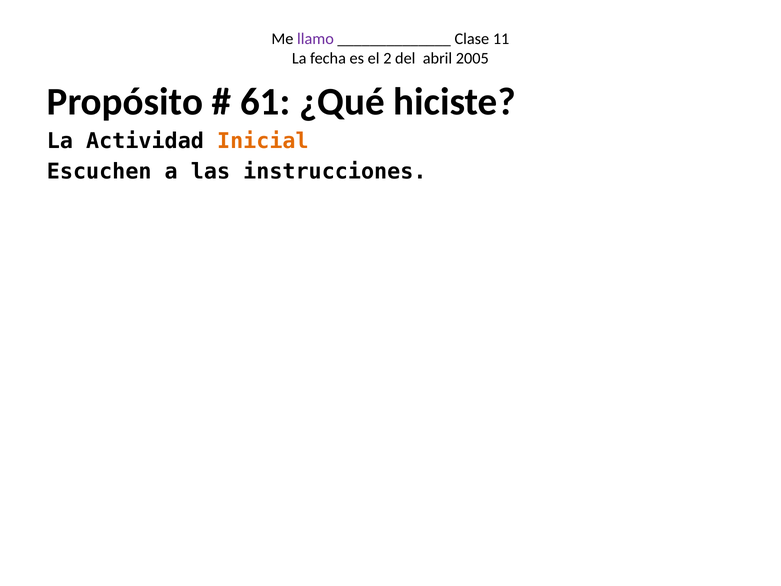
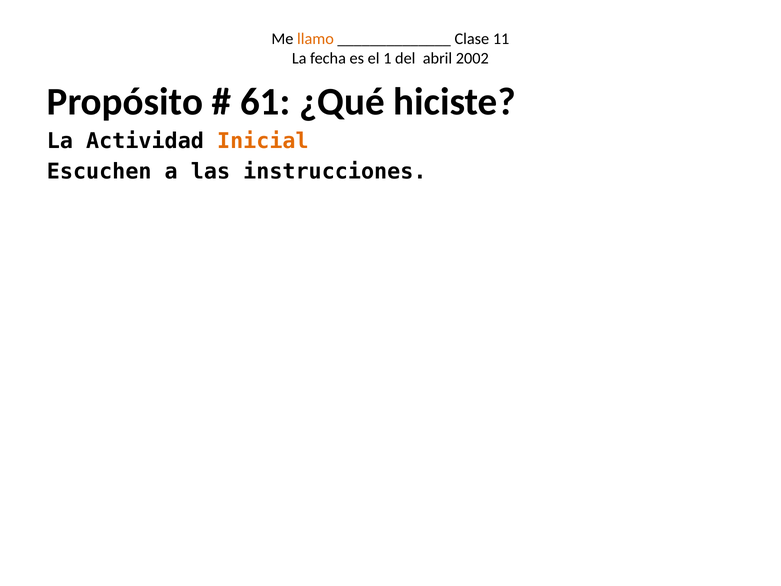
llamo colour: purple -> orange
2: 2 -> 1
2005: 2005 -> 2002
